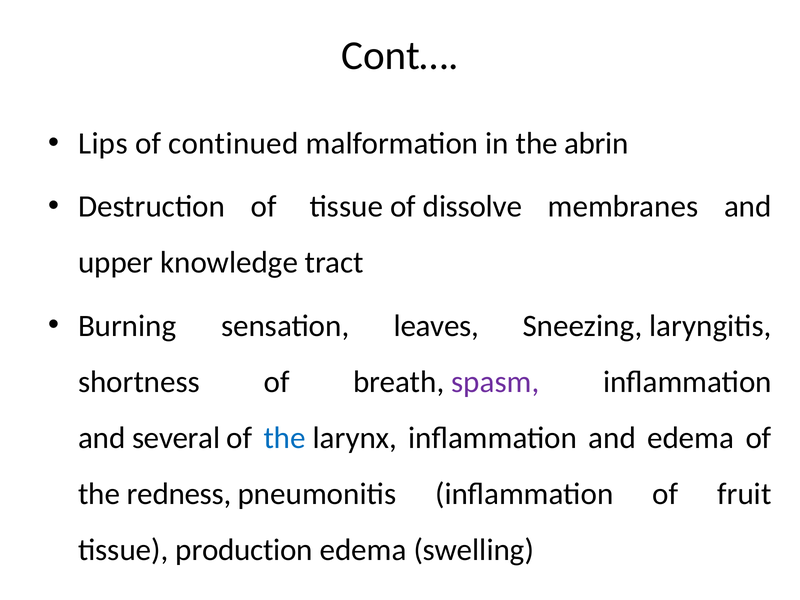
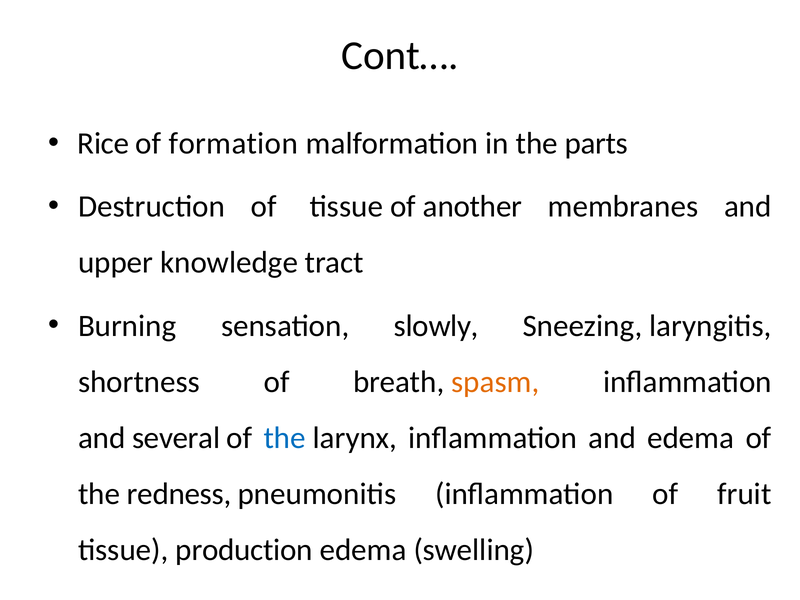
Lips: Lips -> Rice
continued: continued -> formation
abrin: abrin -> parts
dissolve: dissolve -> another
leaves: leaves -> slowly
spasm colour: purple -> orange
